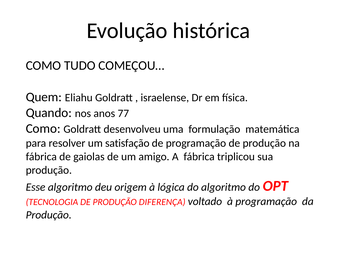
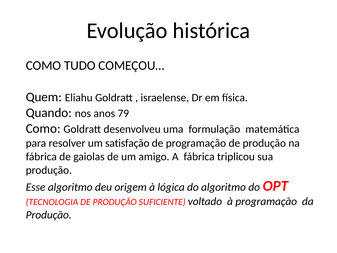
77: 77 -> 79
DIFERENÇA: DIFERENÇA -> SUFICIENTE
